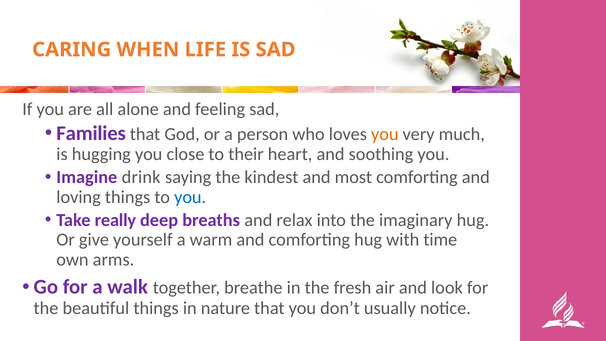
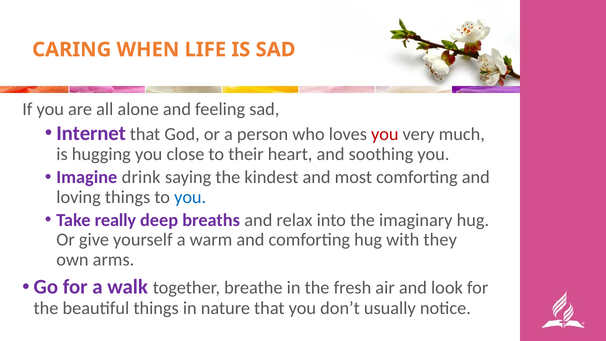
Families: Families -> Internet
you at (385, 134) colour: orange -> red
time: time -> they
